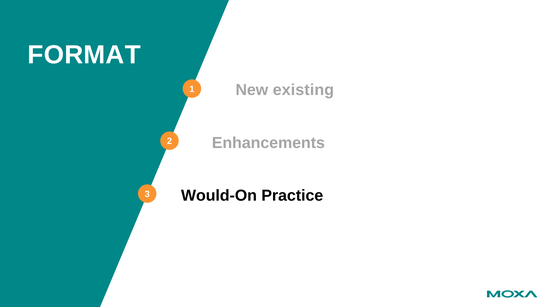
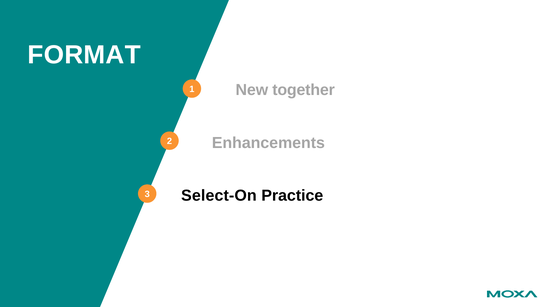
existing: existing -> together
Would-On: Would-On -> Select-On
